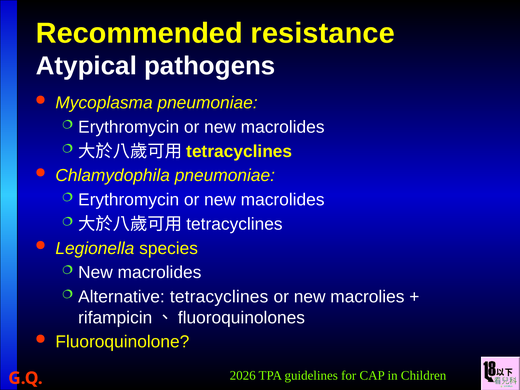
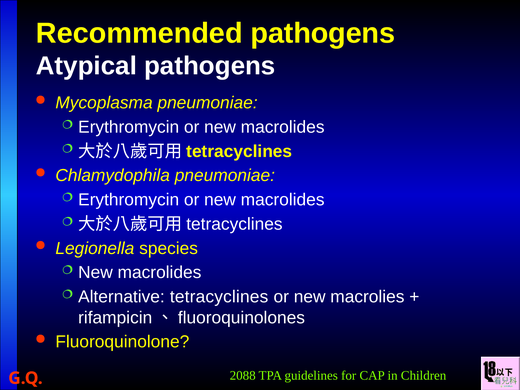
Recommended resistance: resistance -> pathogens
2026: 2026 -> 2088
